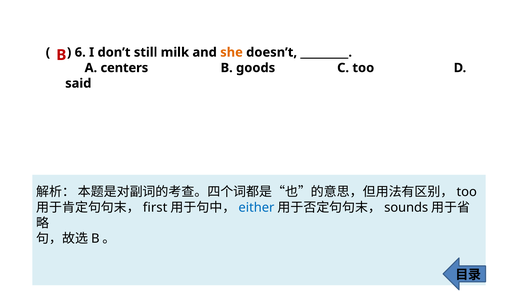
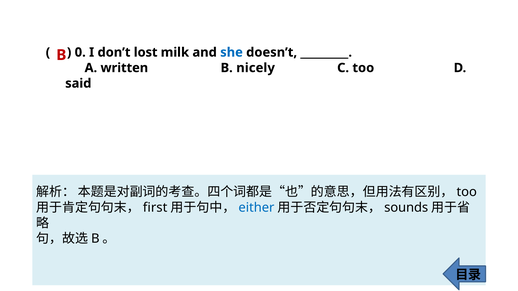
6: 6 -> 0
still: still -> lost
she colour: orange -> blue
centers: centers -> written
goods: goods -> nicely
